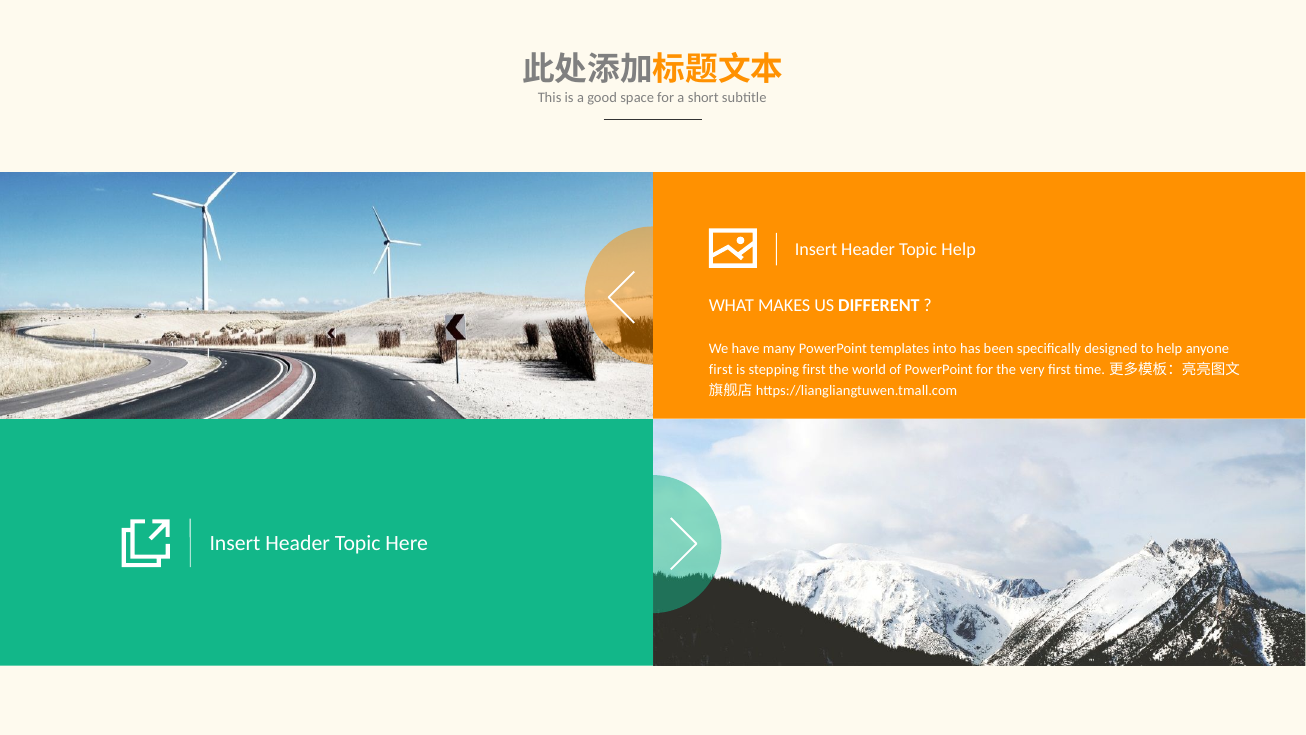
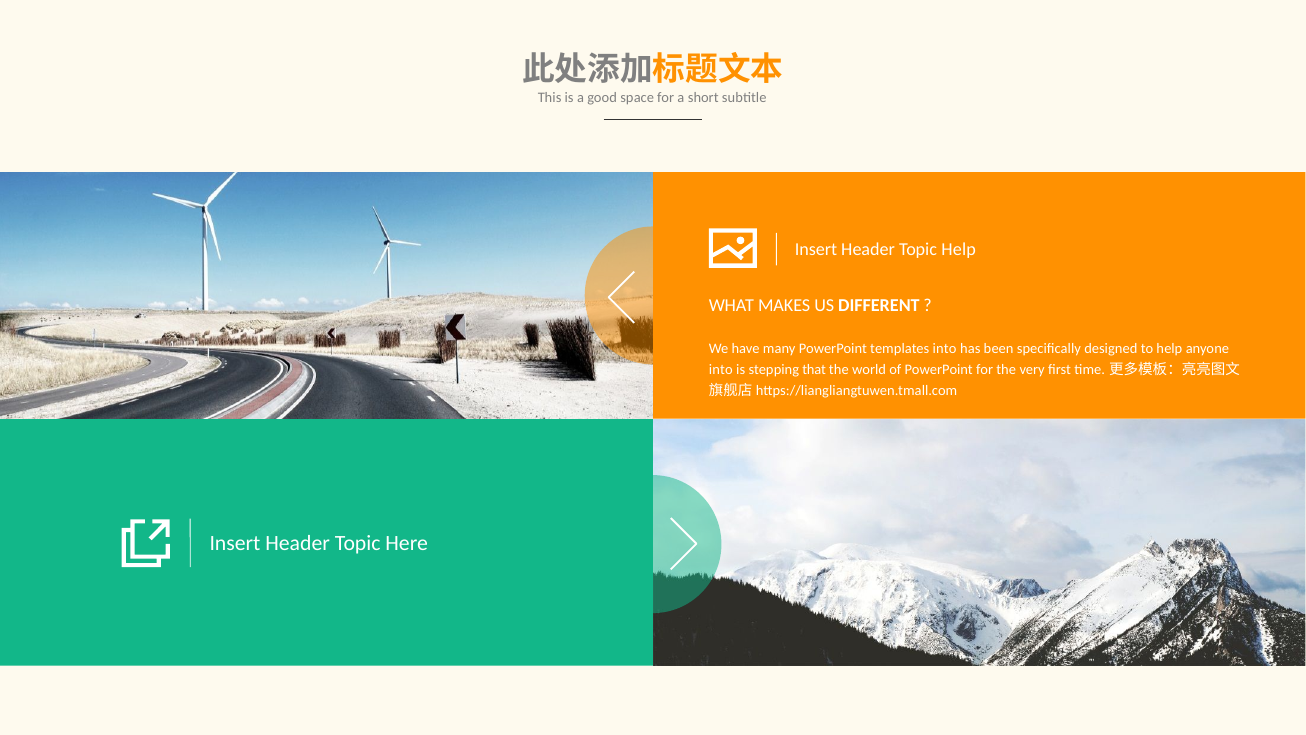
first at (721, 369): first -> into
stepping first: first -> that
